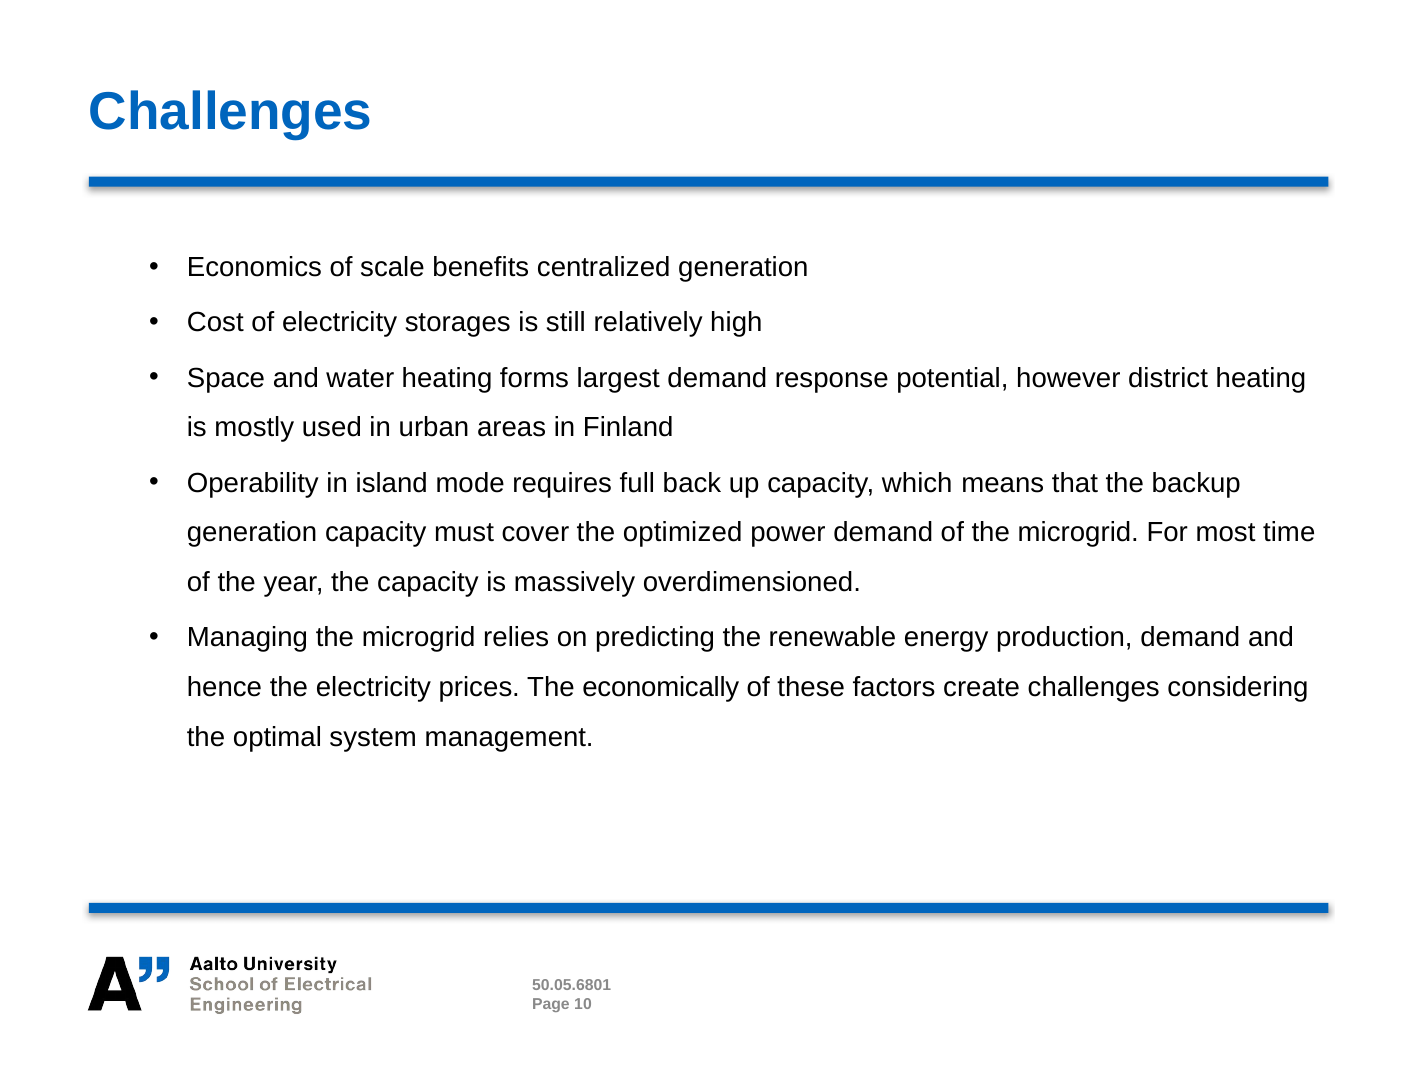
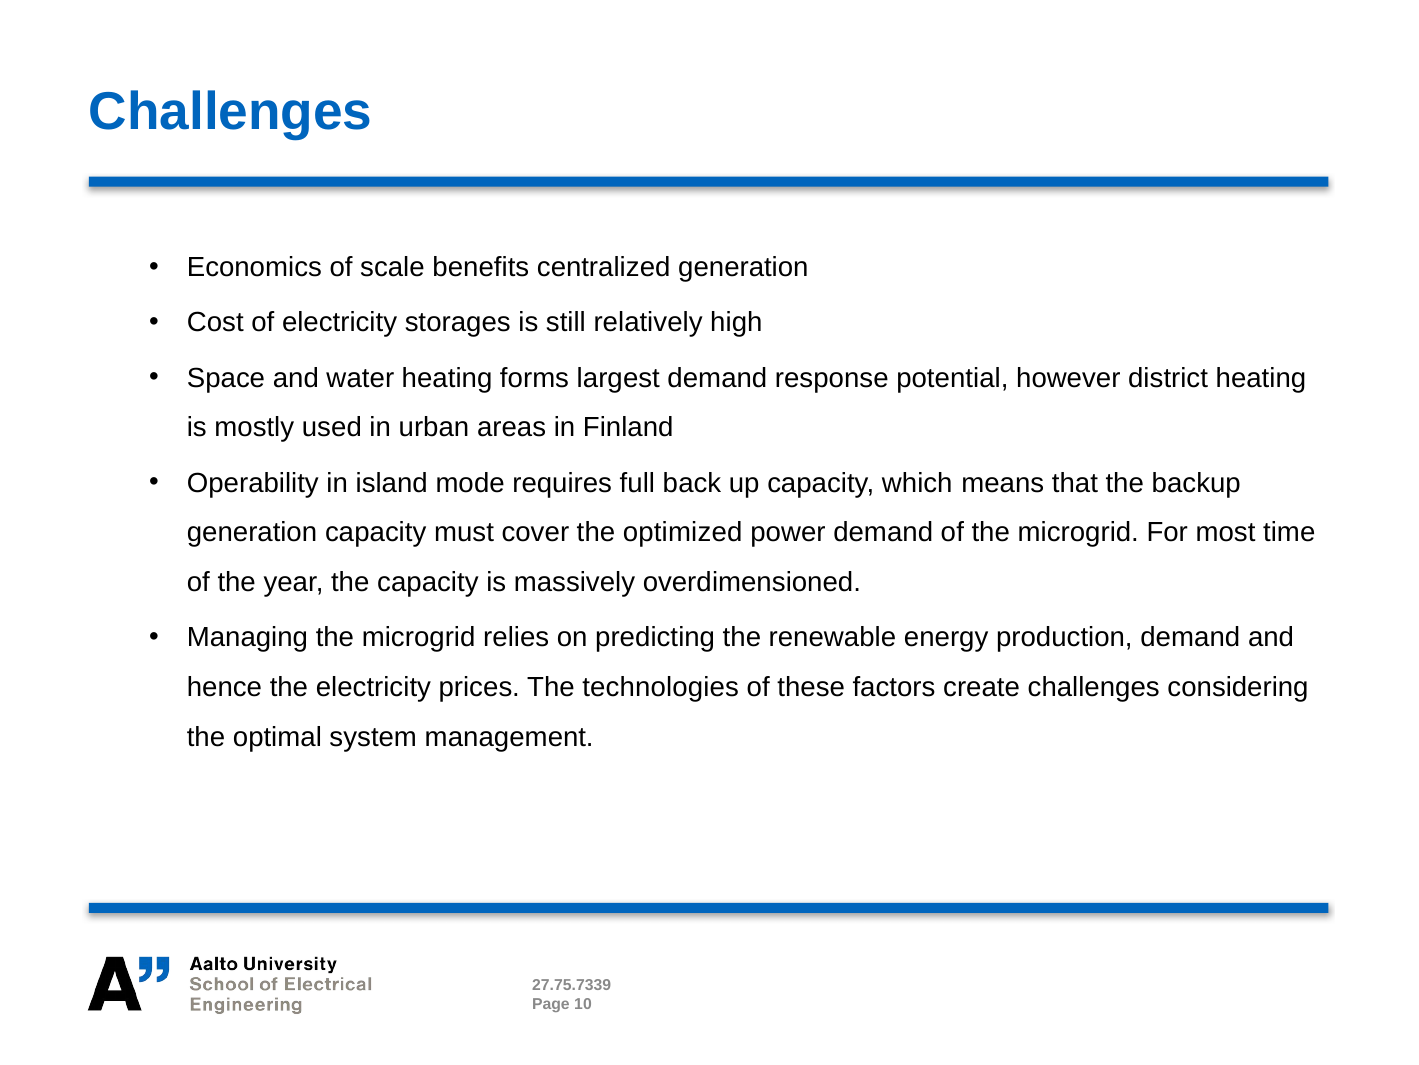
economically: economically -> technologies
50.05.6801: 50.05.6801 -> 27.75.7339
